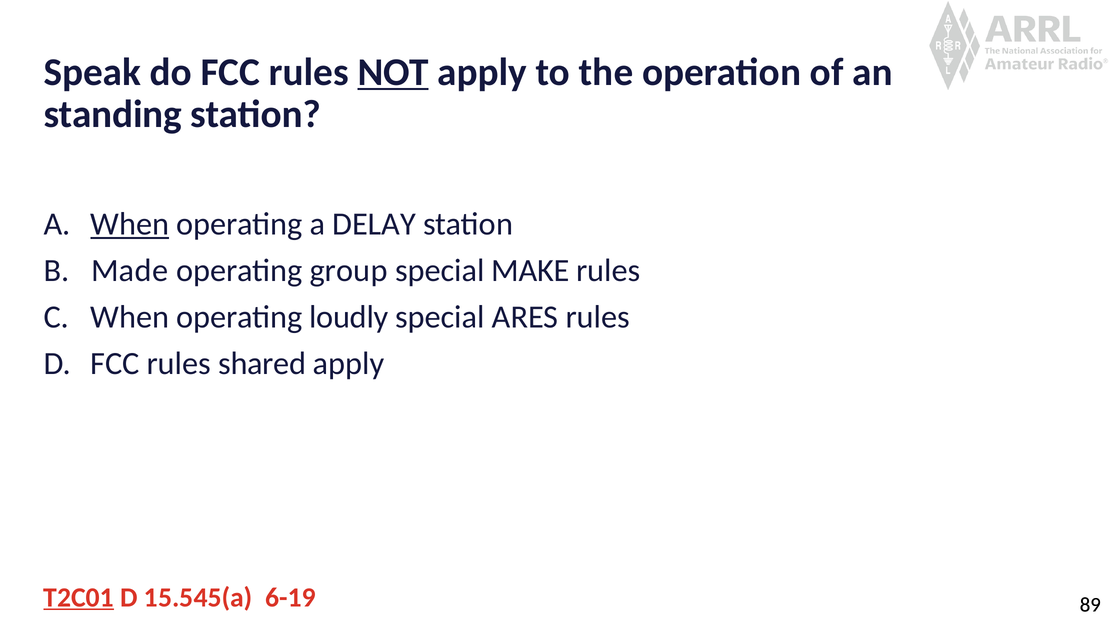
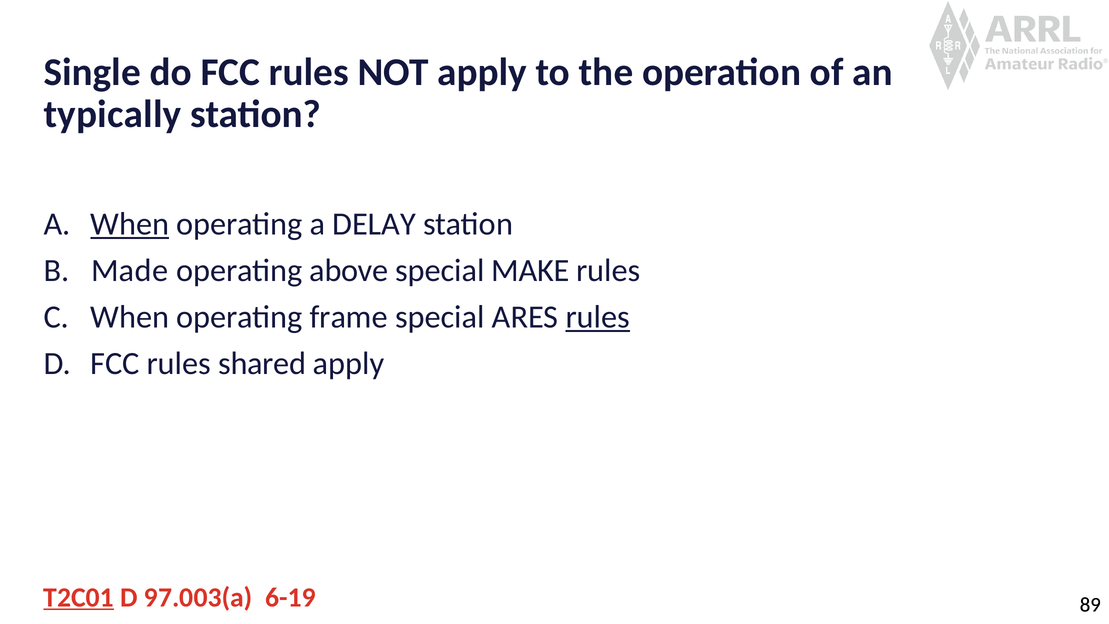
Speak: Speak -> Single
NOT underline: present -> none
standing: standing -> typically
group: group -> above
loudly: loudly -> frame
rules at (598, 317) underline: none -> present
15.545(a: 15.545(a -> 97.003(a
